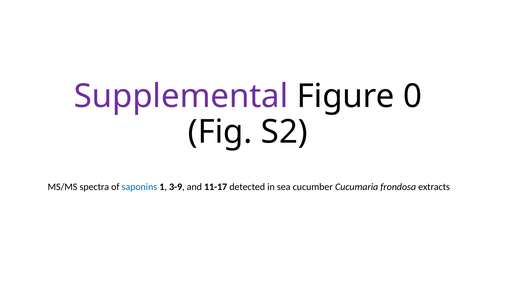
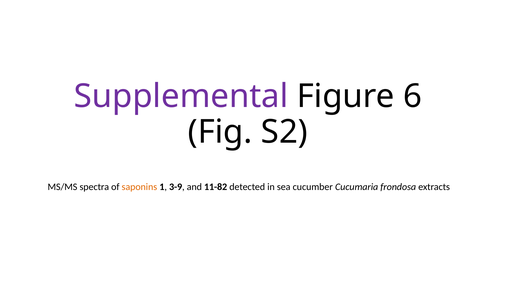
0: 0 -> 6
saponins colour: blue -> orange
11-17: 11-17 -> 11-82
